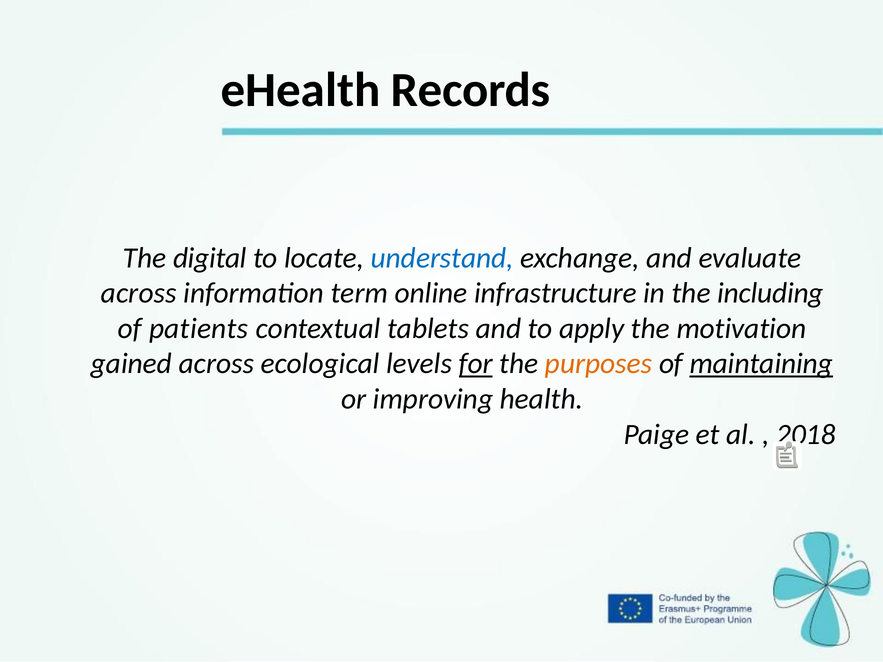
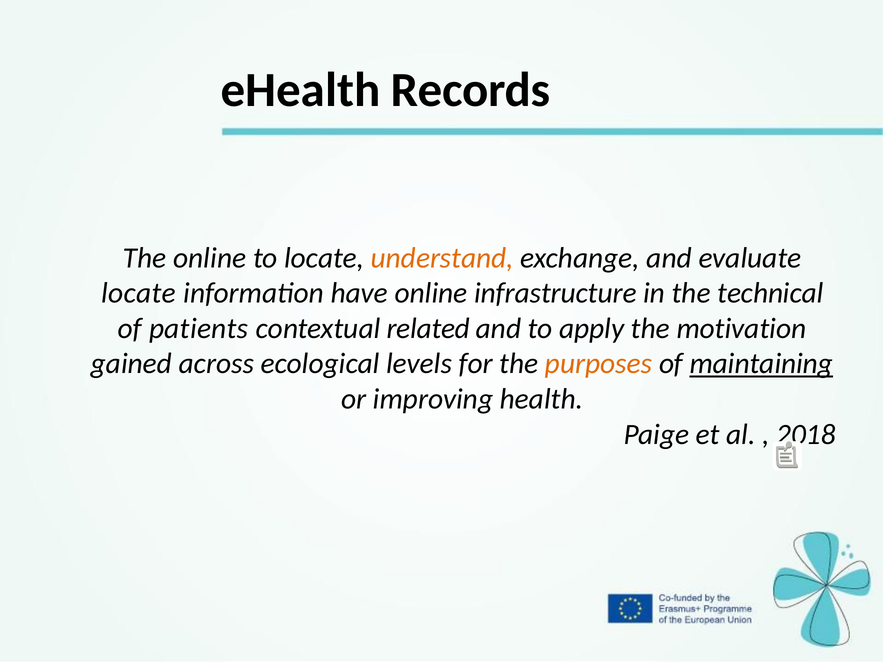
The digital: digital -> online
understand colour: blue -> orange
across at (139, 293): across -> locate
term: term -> have
including: including -> technical
tablets: tablets -> related
for underline: present -> none
